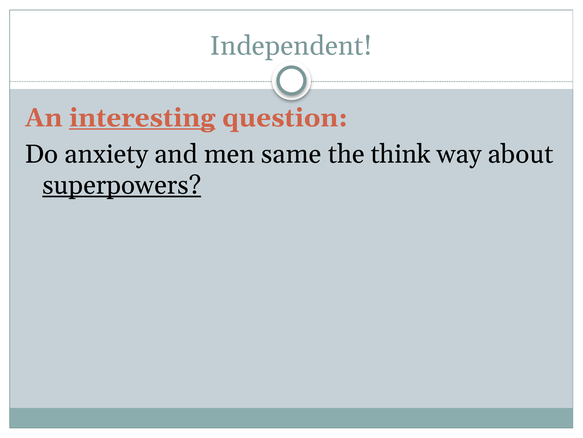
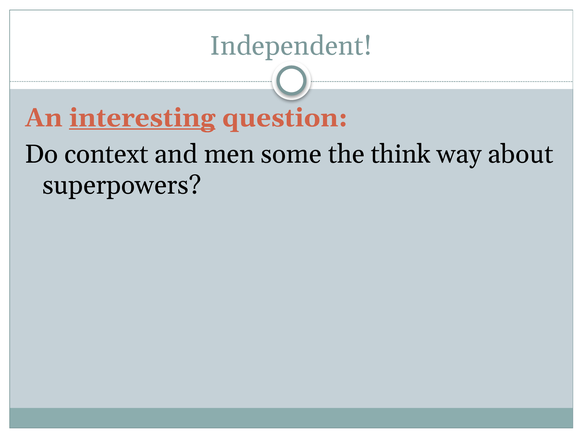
anxiety: anxiety -> context
same: same -> some
superpowers underline: present -> none
